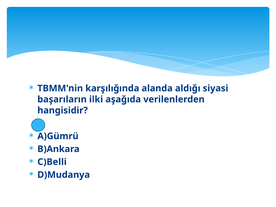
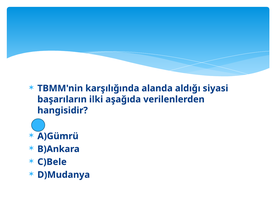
C)Belli: C)Belli -> C)Bele
